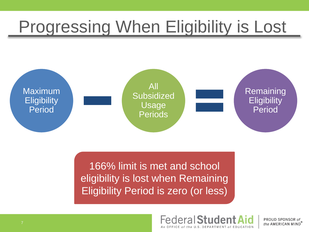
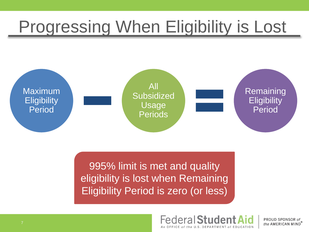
166%: 166% -> 995%
school: school -> quality
